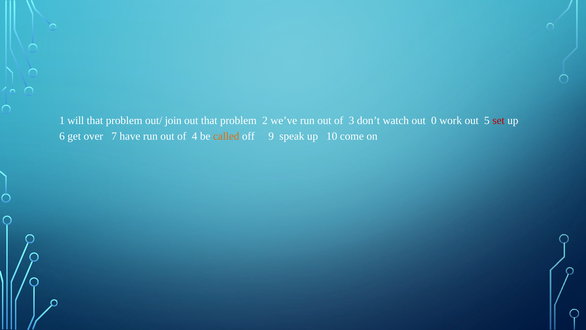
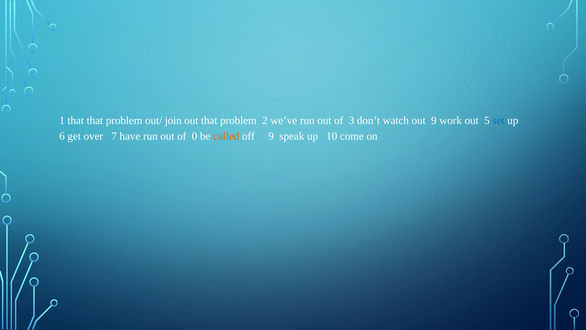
1 will: will -> that
out 0: 0 -> 9
set colour: red -> blue
4: 4 -> 0
